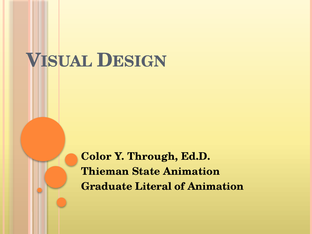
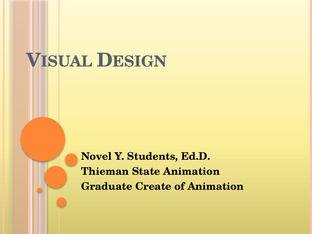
Color: Color -> Novel
Through: Through -> Students
Literal: Literal -> Create
